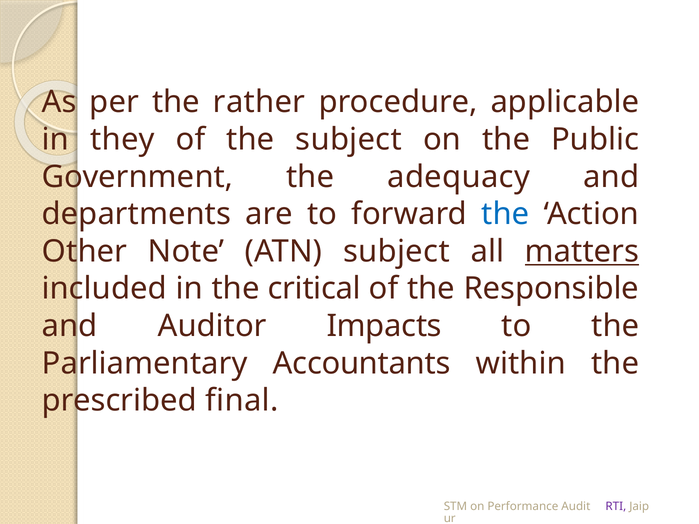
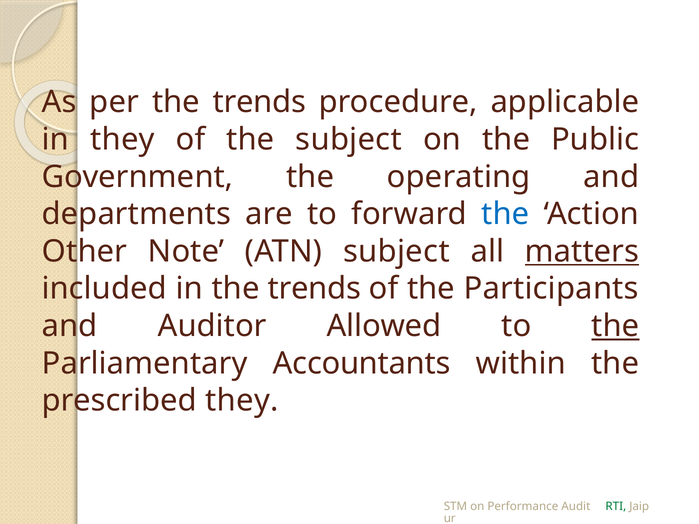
per the rather: rather -> trends
adequacy: adequacy -> operating
in the critical: critical -> trends
Responsible: Responsible -> Participants
Impacts: Impacts -> Allowed
the at (615, 326) underline: none -> present
prescribed final: final -> they
RTI colour: purple -> green
